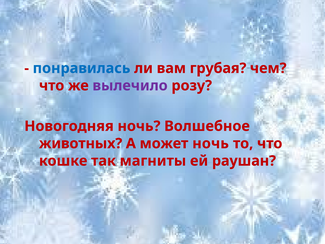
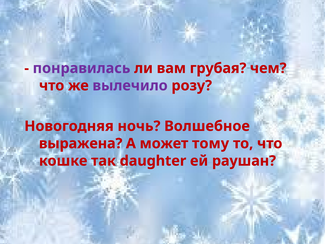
понравилась colour: blue -> purple
животных: животных -> выражена
может ночь: ночь -> тому
магниты: магниты -> daughter
